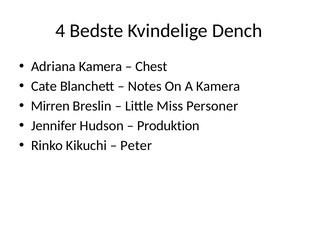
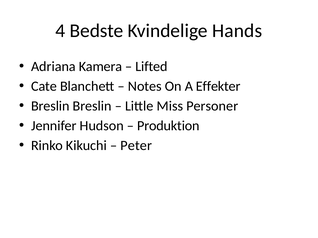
Dench: Dench -> Hands
Chest: Chest -> Lifted
A Kamera: Kamera -> Effekter
Mirren at (50, 106): Mirren -> Breslin
